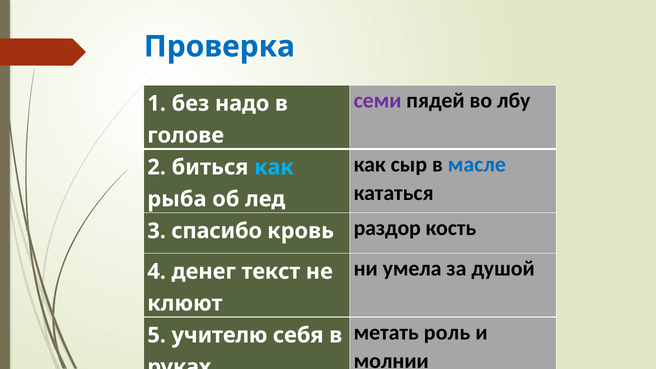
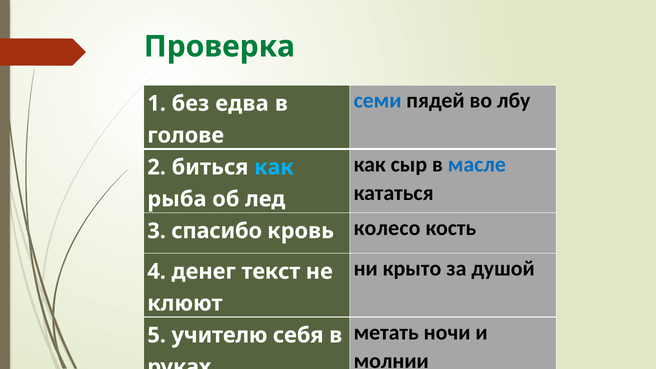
Проверка colour: blue -> green
семи colour: purple -> blue
надо: надо -> едва
раздор: раздор -> колесо
умела: умела -> крыто
роль: роль -> ночи
